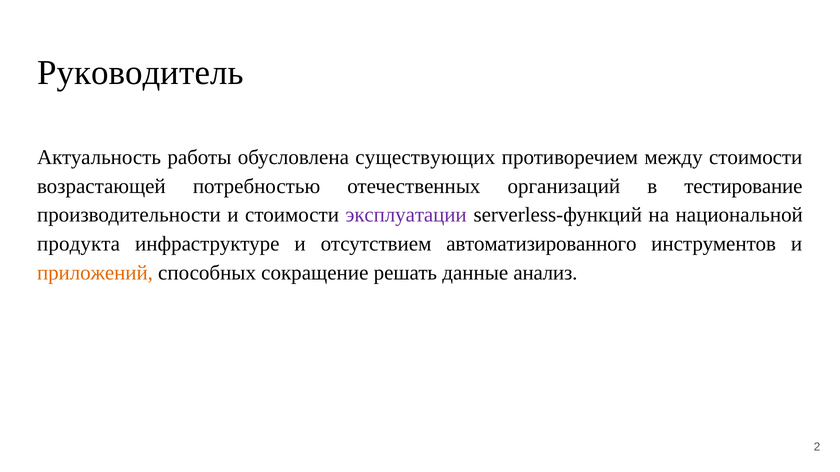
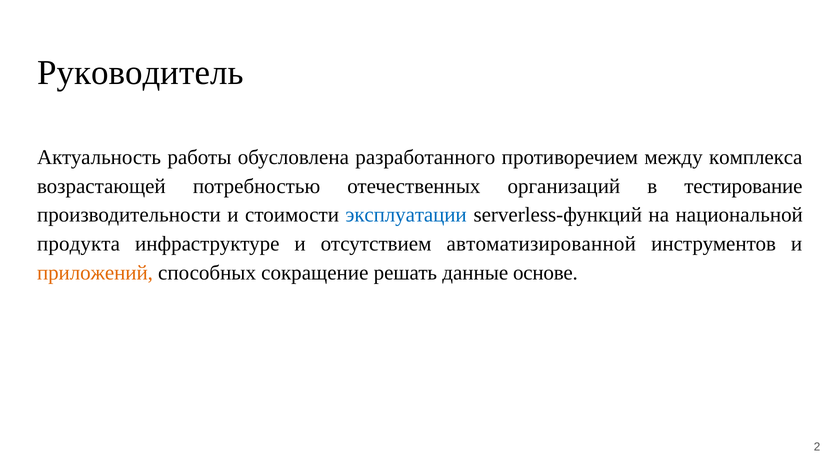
существующих: существующих -> разработанного
между стоимости: стоимости -> комплекса
эксплуатации colour: purple -> blue
автоматизированного: автоматизированного -> автоматизированной
анализ: анализ -> основе
